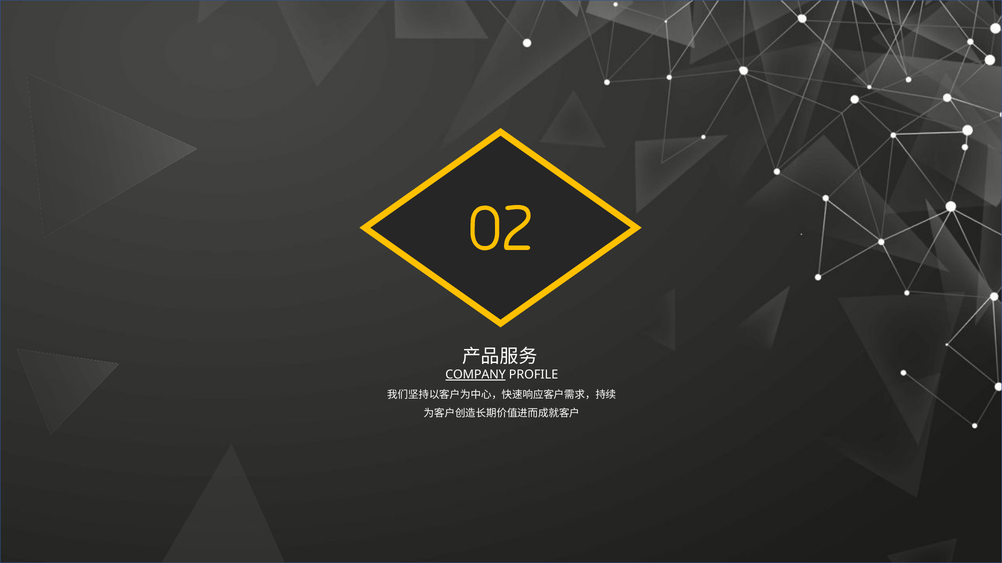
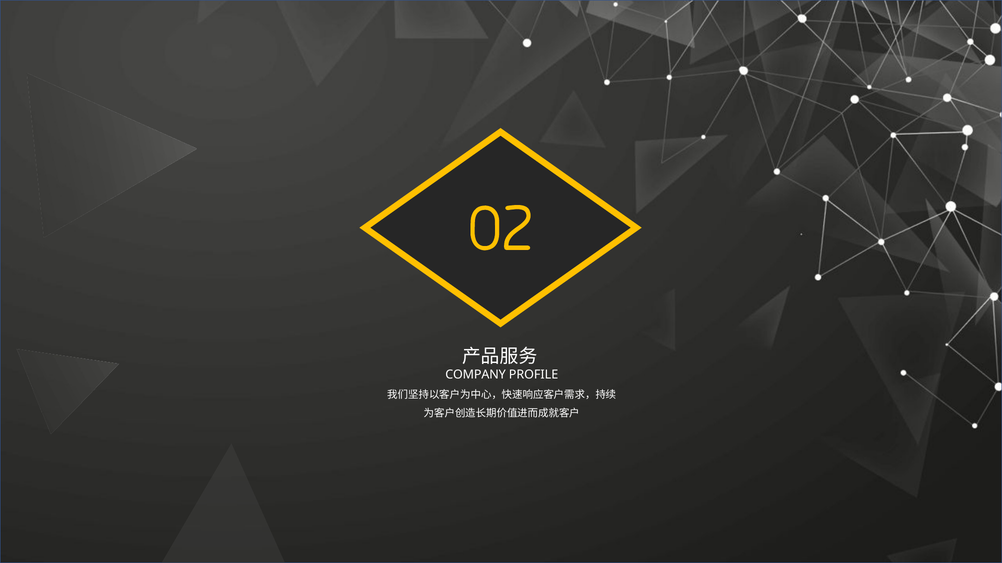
COMPANY underline: present -> none
